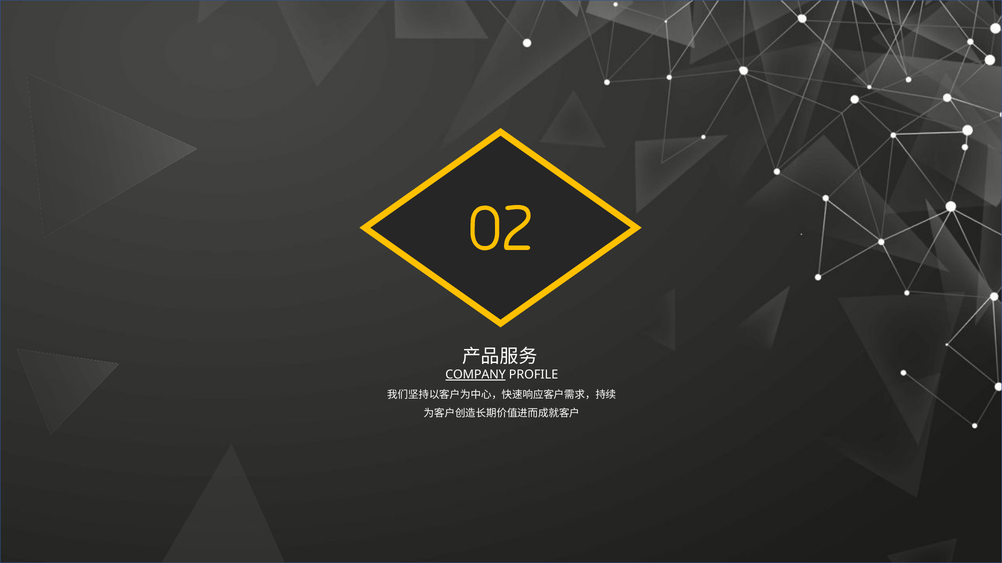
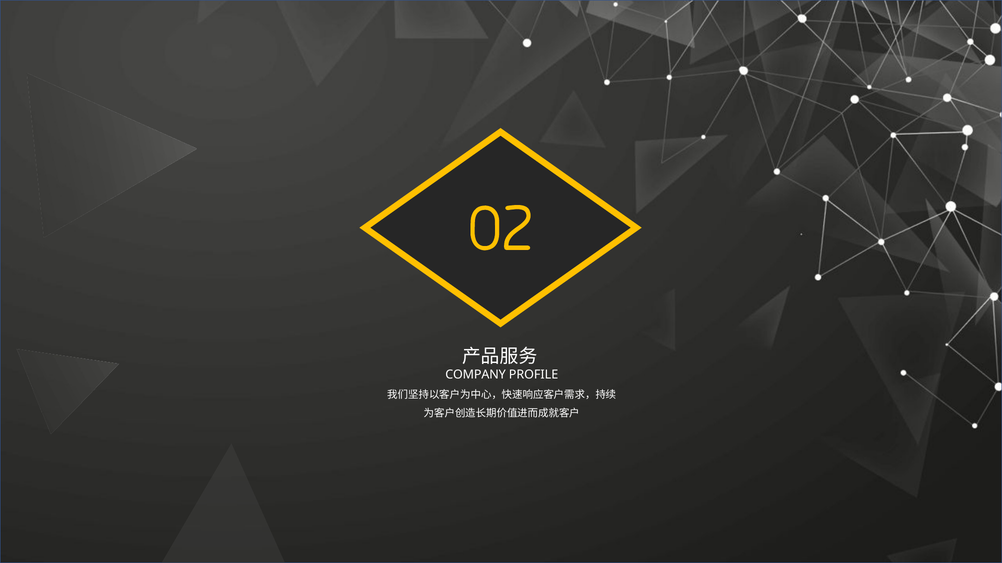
COMPANY underline: present -> none
